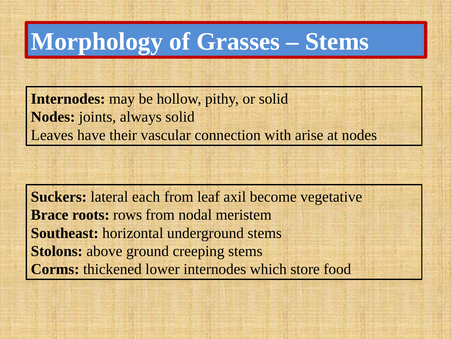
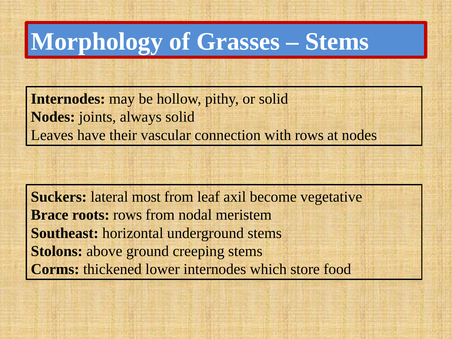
with arise: arise -> rows
each: each -> most
